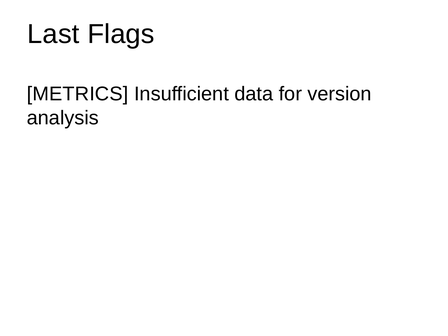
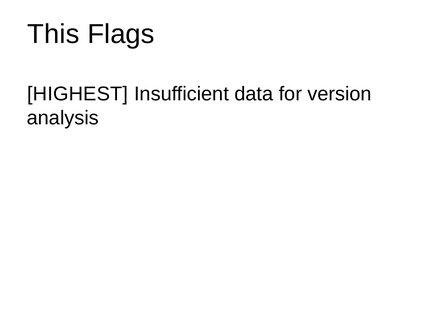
Last: Last -> This
METRICS: METRICS -> HIGHEST
